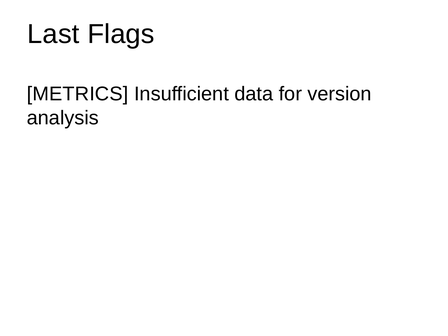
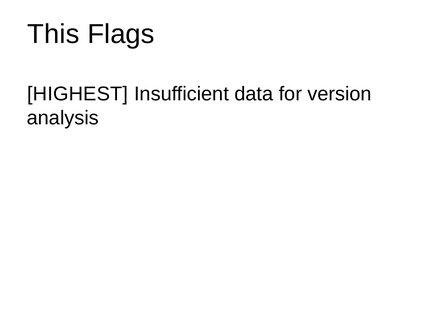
Last: Last -> This
METRICS: METRICS -> HIGHEST
